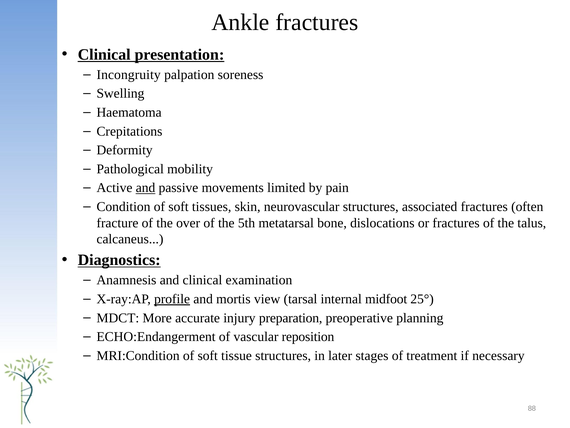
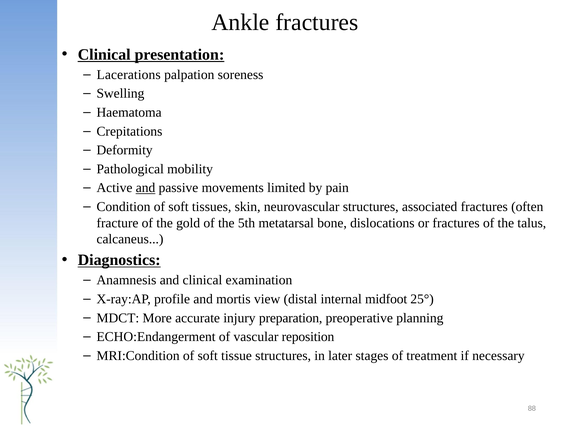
Incongruity: Incongruity -> Lacerations
over: over -> gold
profile underline: present -> none
tarsal: tarsal -> distal
